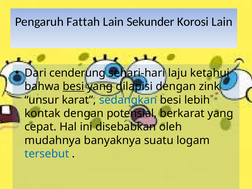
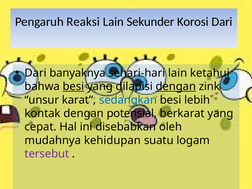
Fattah: Fattah -> Reaksi
Korosi Lain: Lain -> Dari
cenderung: cenderung -> banyaknya
sehari-hari laju: laju -> lain
dengan at (176, 86) underline: none -> present
banyaknya: banyaknya -> kehidupan
tersebut colour: blue -> purple
